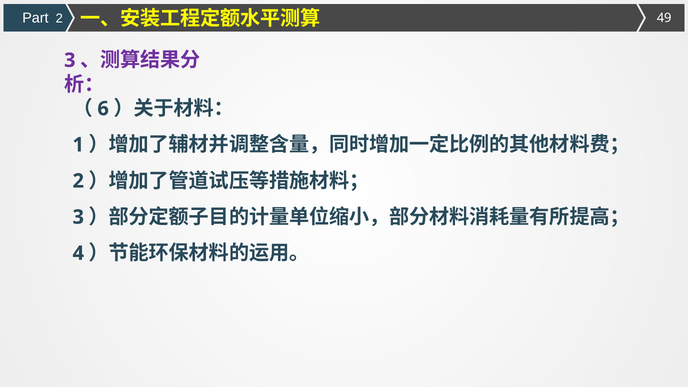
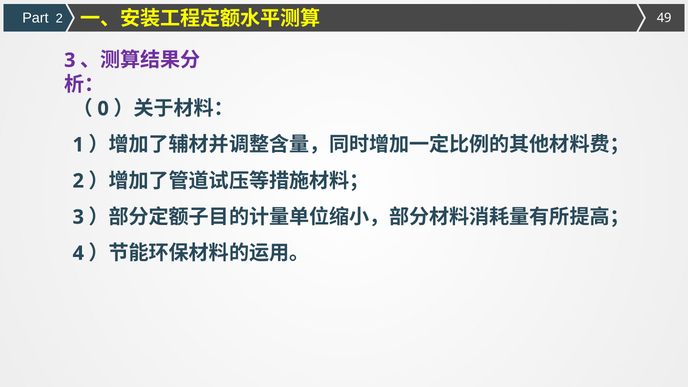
6: 6 -> 0
